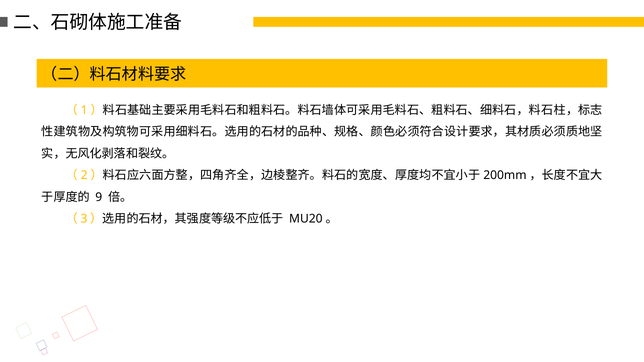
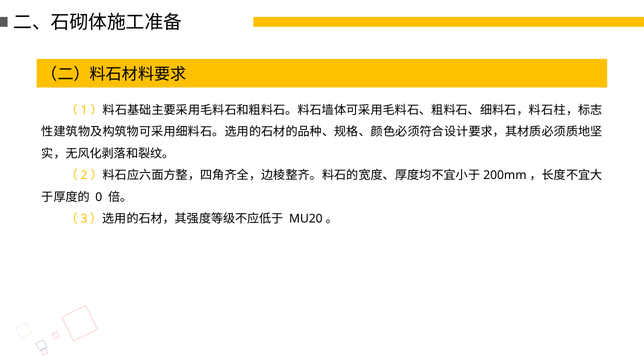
9: 9 -> 0
